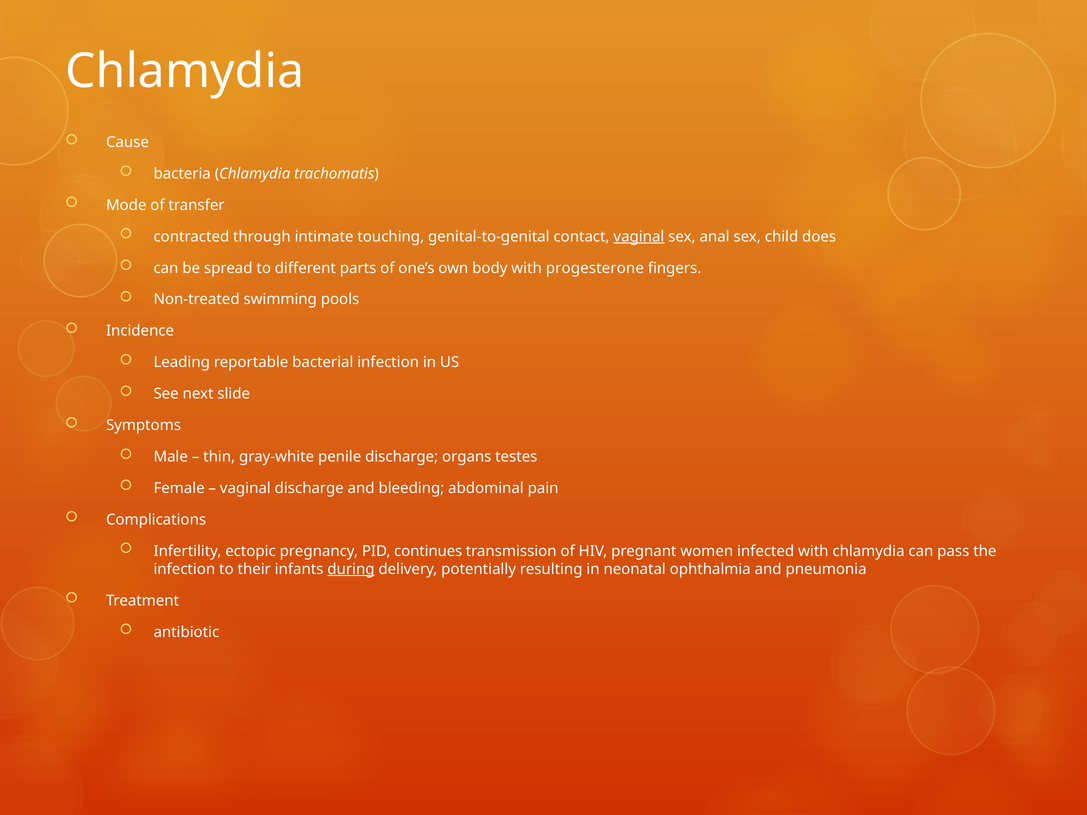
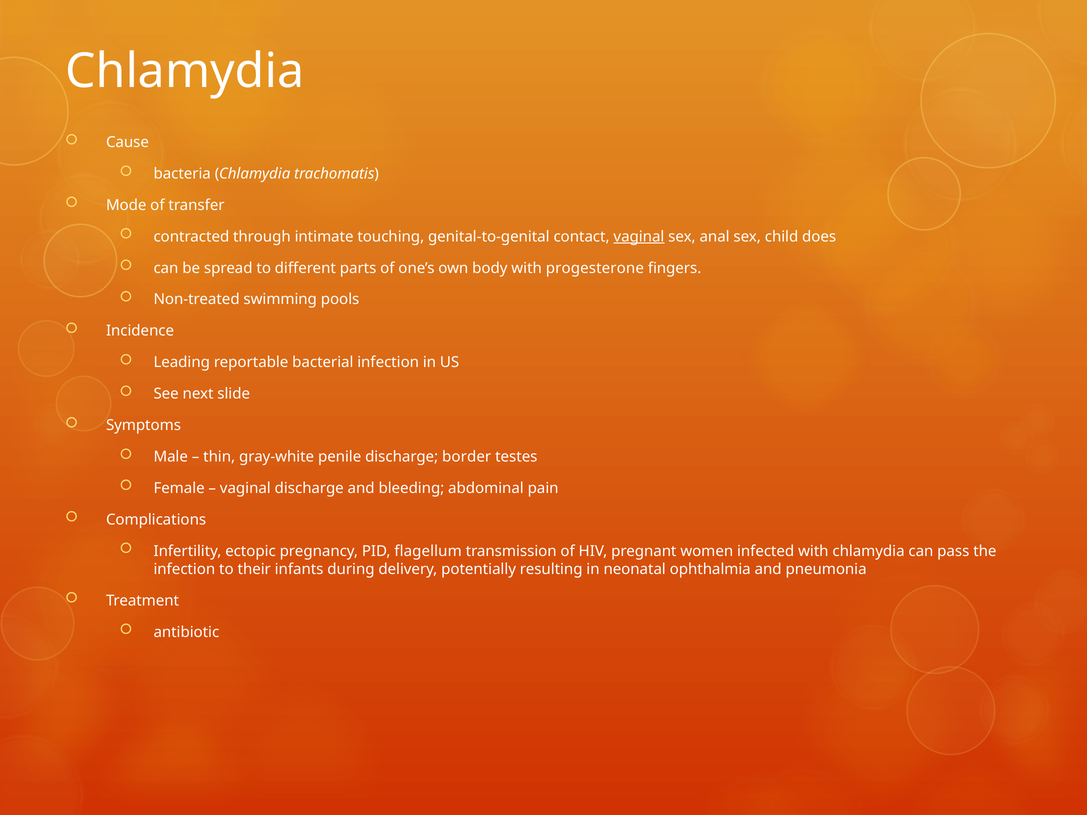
organs: organs -> border
continues: continues -> flagellum
during underline: present -> none
